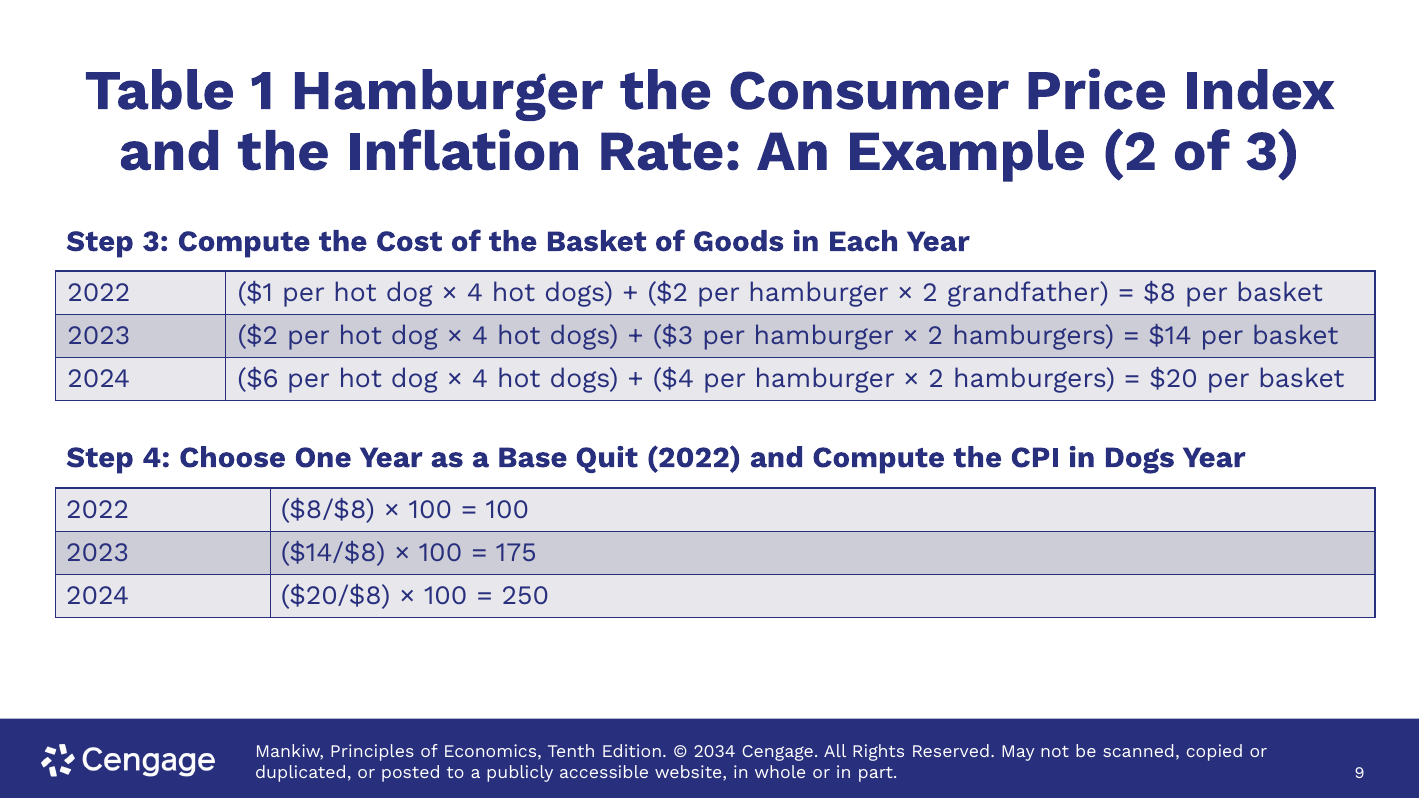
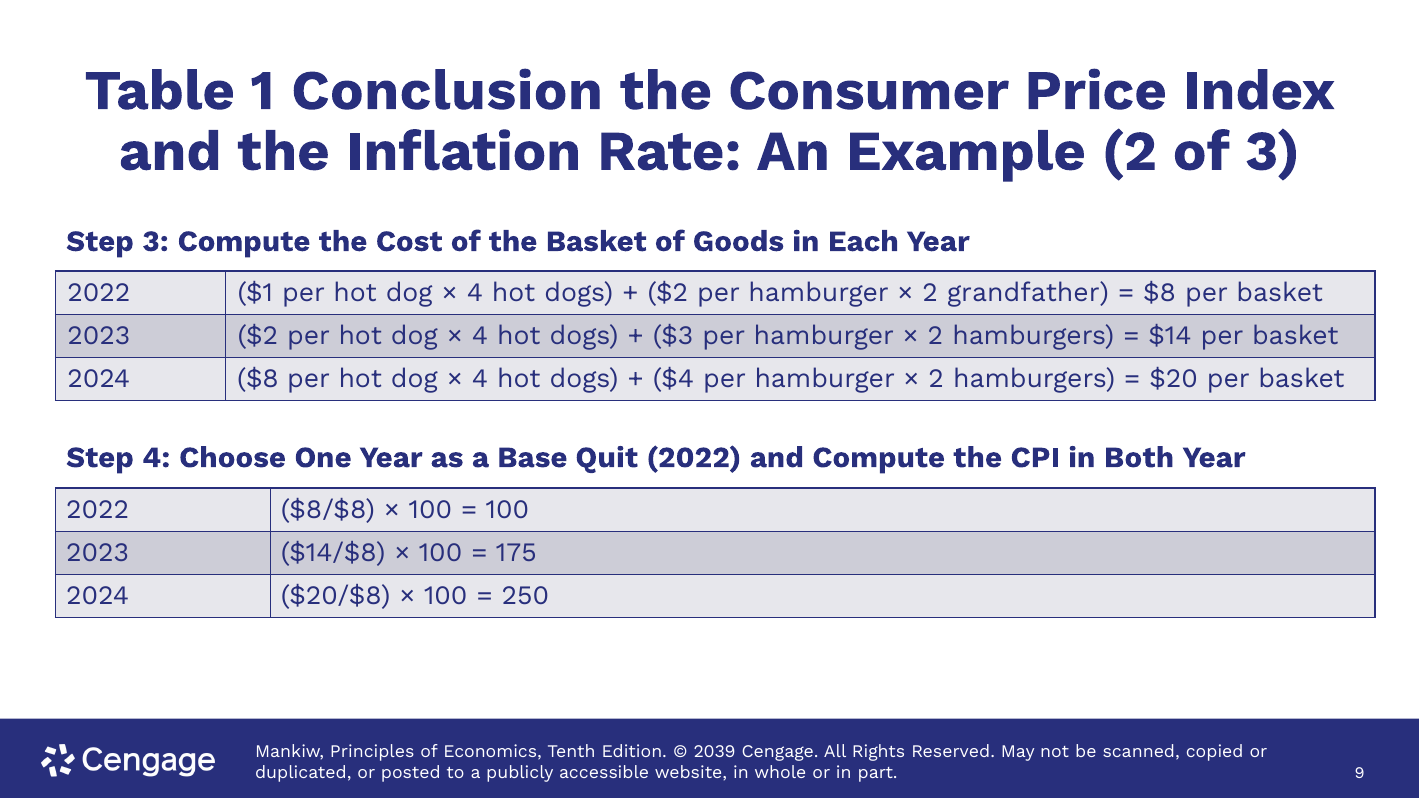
1 Hamburger: Hamburger -> Conclusion
2024 $6: $6 -> $8
in Dogs: Dogs -> Both
2034: 2034 -> 2039
